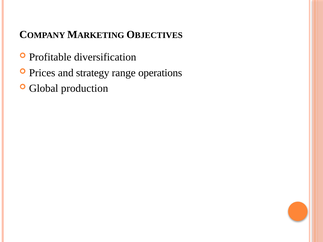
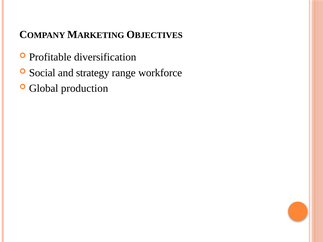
Prices: Prices -> Social
operations: operations -> workforce
